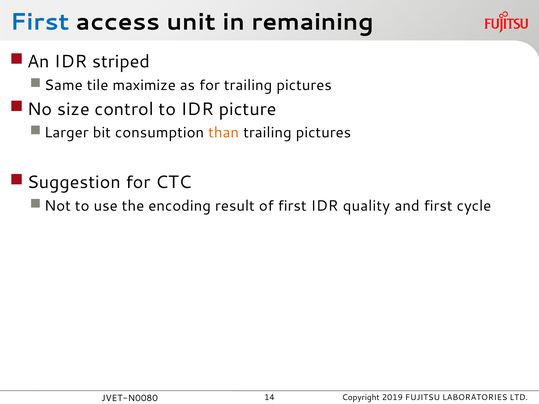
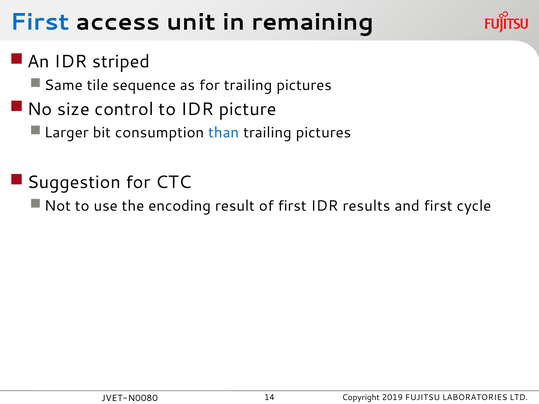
maximize: maximize -> sequence
than colour: orange -> blue
quality: quality -> results
